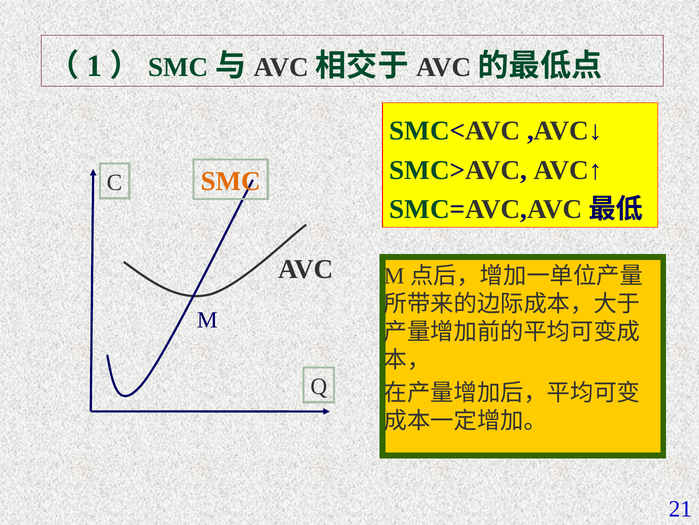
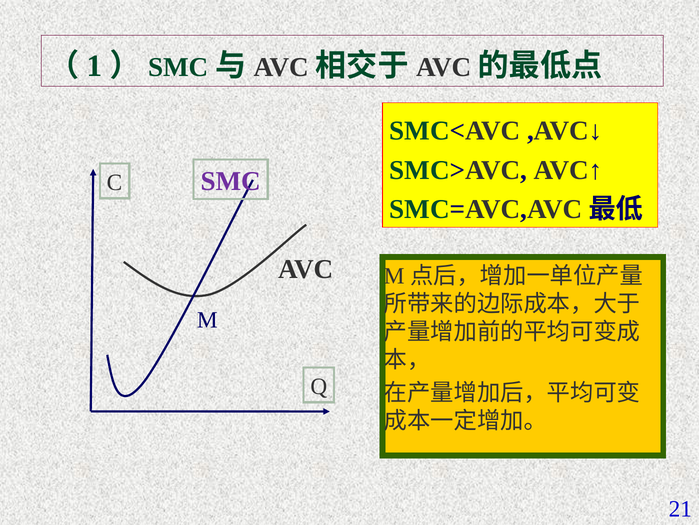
SMC colour: orange -> purple
